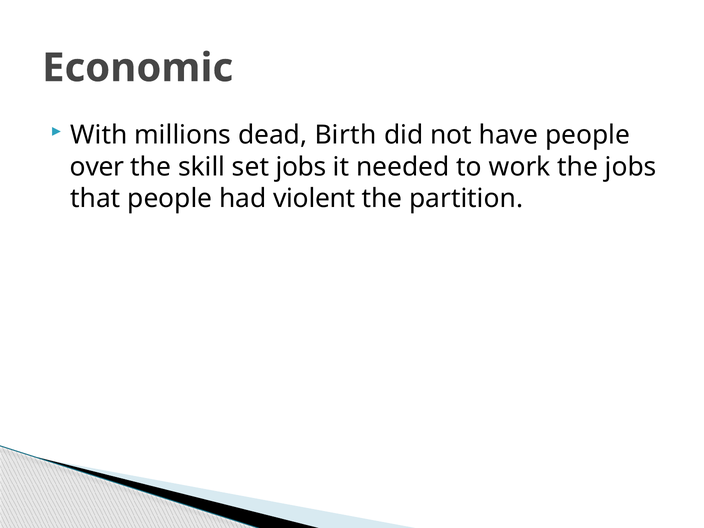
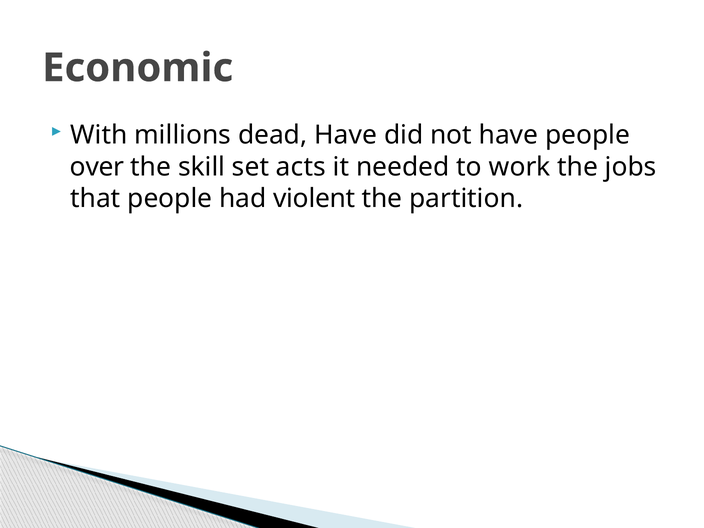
dead Birth: Birth -> Have
set jobs: jobs -> acts
